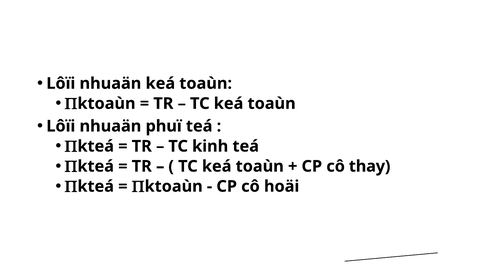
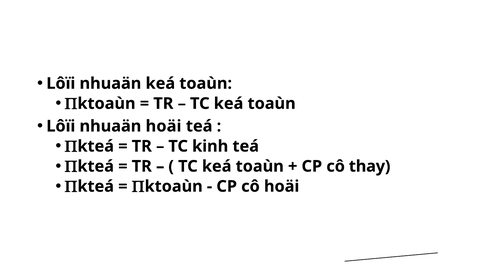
nhuaän phuï: phuï -> hoäi
